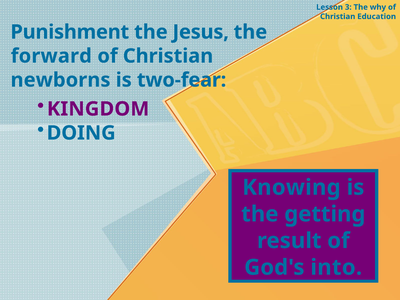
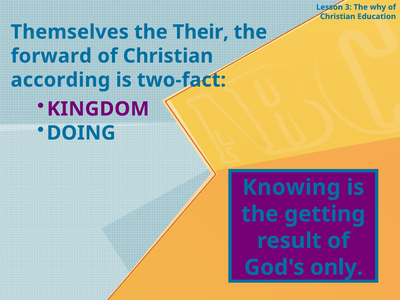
Punishment: Punishment -> Themselves
Jesus: Jesus -> Their
newborns: newborns -> according
two-fear: two-fear -> two-fact
into: into -> only
